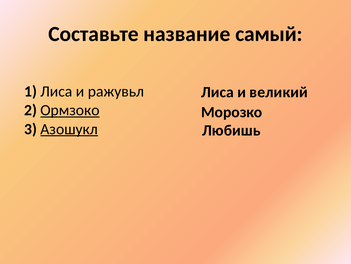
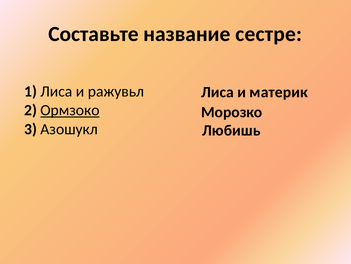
самый: самый -> сестре
великий: великий -> материк
Азошукл underline: present -> none
